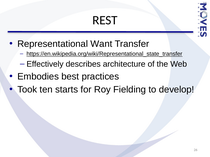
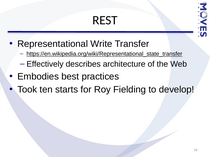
Want: Want -> Write
